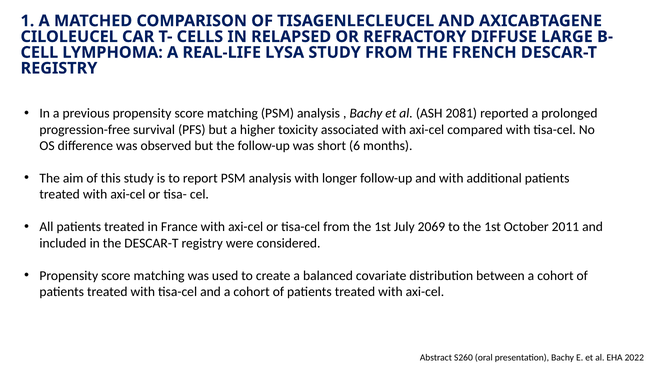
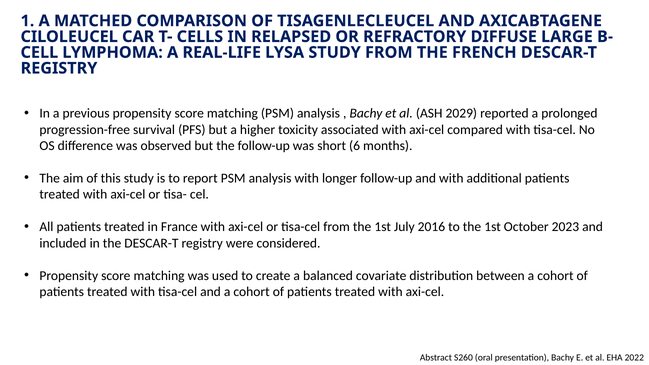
2081: 2081 -> 2029
2069: 2069 -> 2016
2011: 2011 -> 2023
